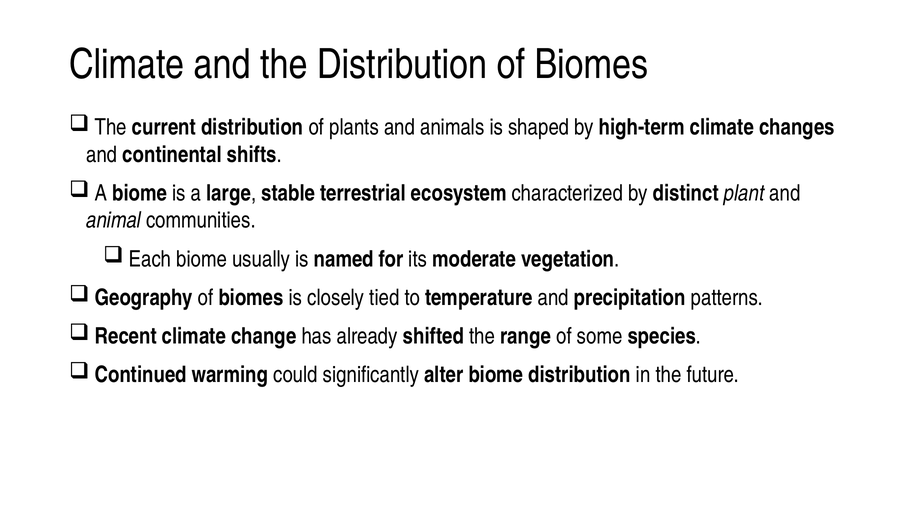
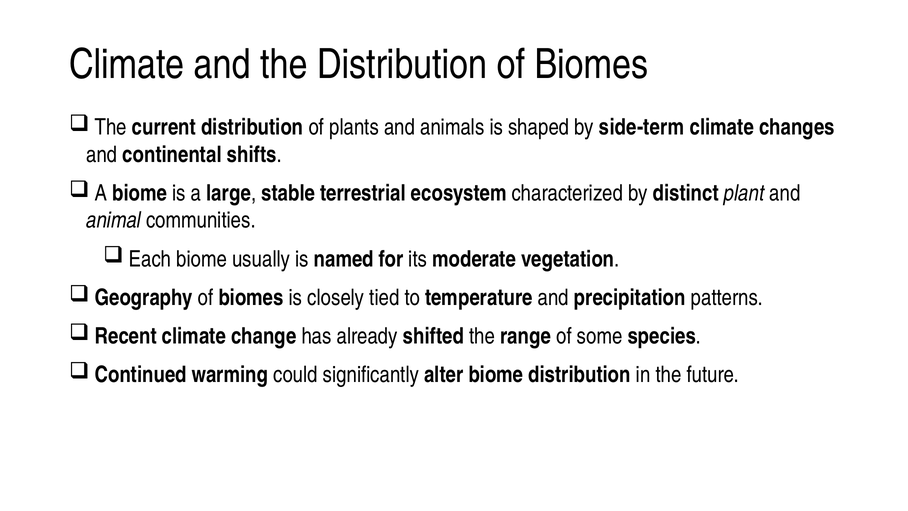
high-term: high-term -> side-term
